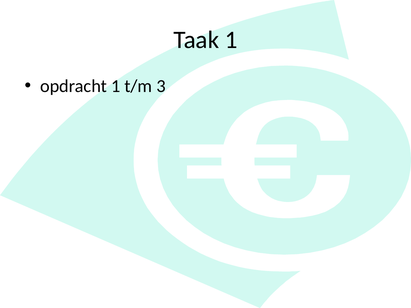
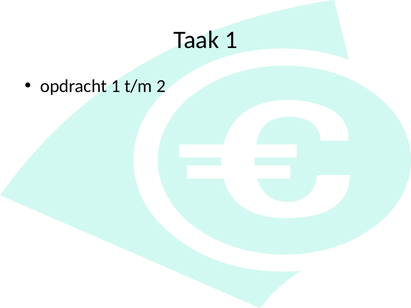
3: 3 -> 2
